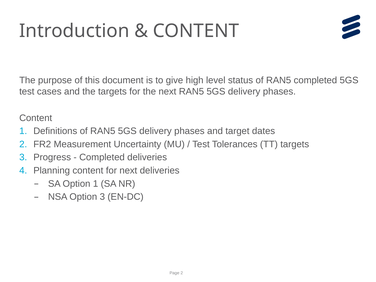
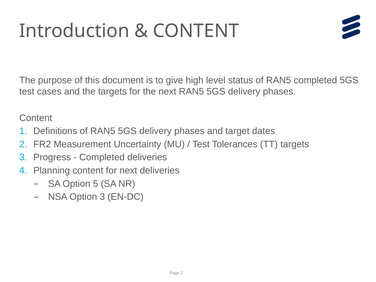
Option 1: 1 -> 5
